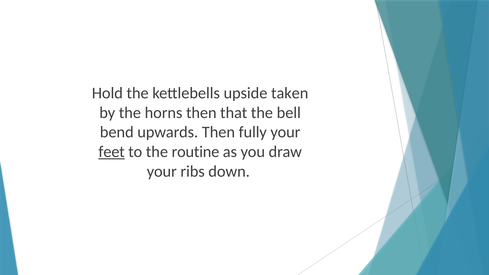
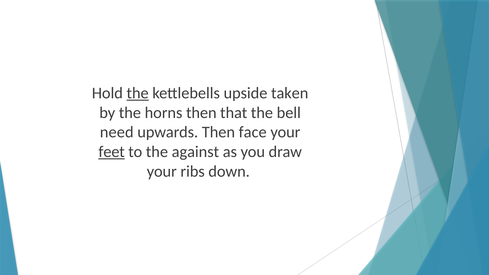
the at (138, 93) underline: none -> present
bend: bend -> need
fully: fully -> face
routine: routine -> against
